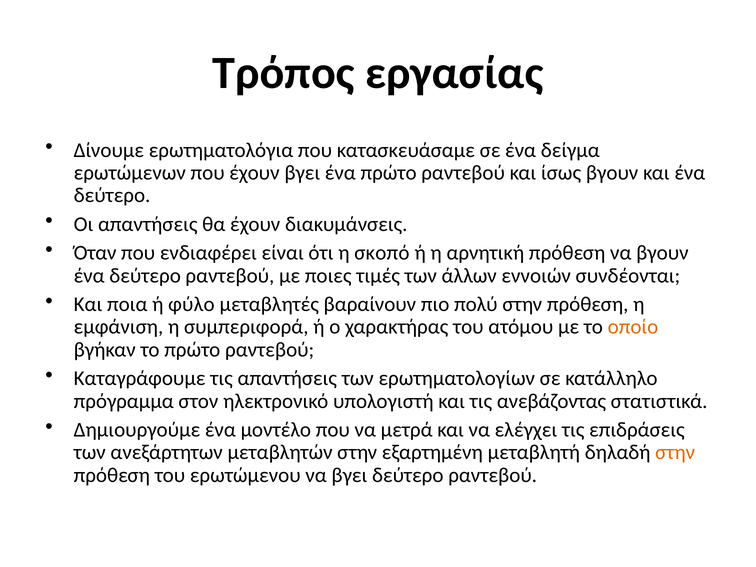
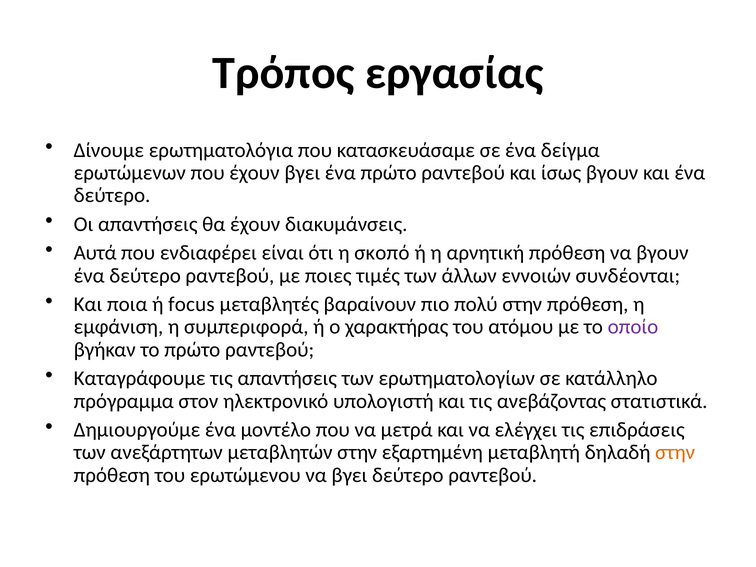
Όταν: Όταν -> Αυτά
φύλο: φύλο -> focus
οποίο colour: orange -> purple
